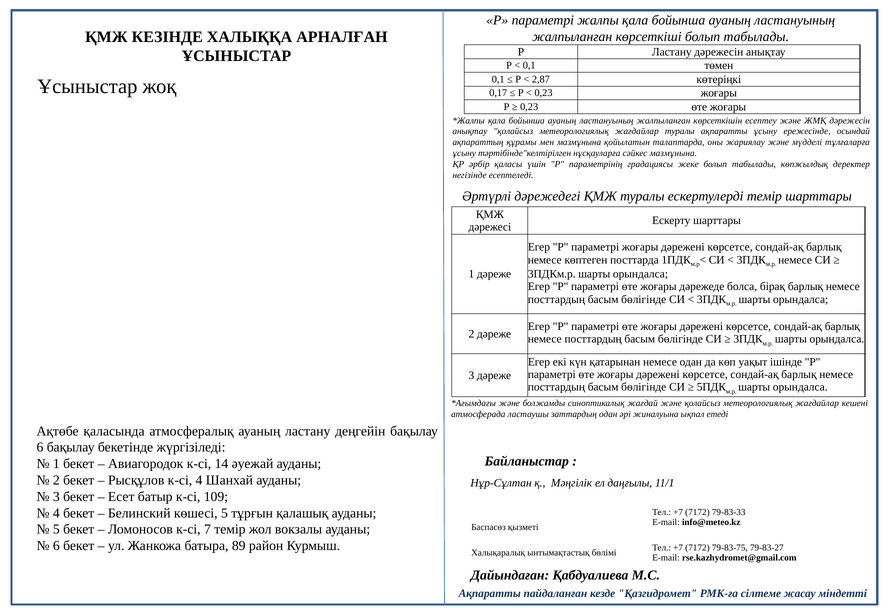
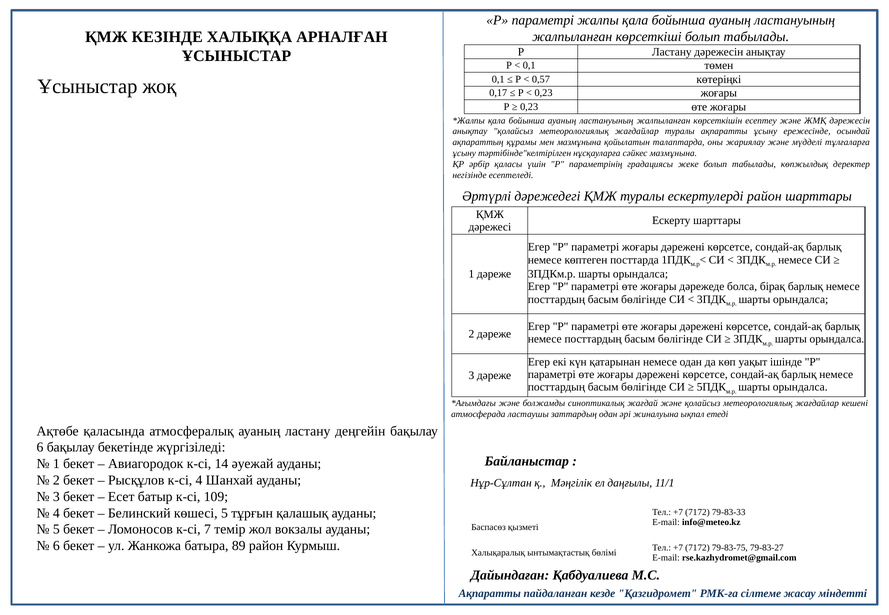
2,87: 2,87 -> 0,57
ескертулерді темір: темір -> район
